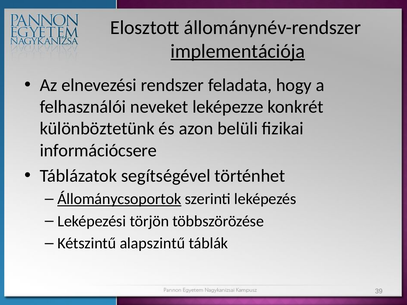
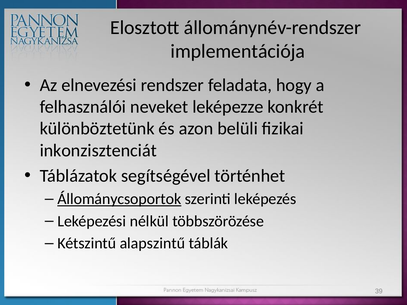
implementációja underline: present -> none
információcsere: információcsere -> inkonzisztenciát
törjön: törjön -> nélkül
